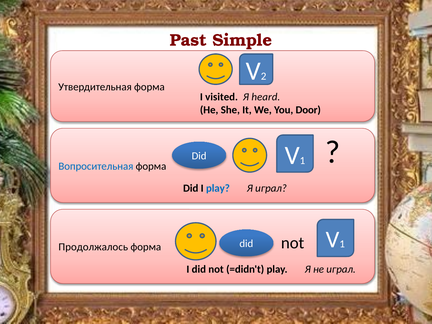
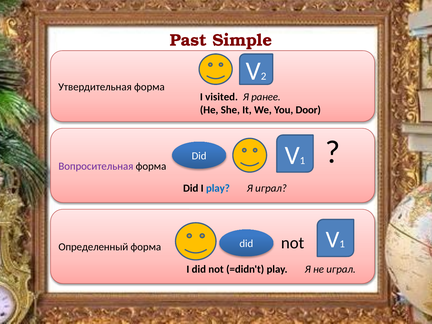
heard: heard -> ранее
Вопросительная colour: blue -> purple
Продолжалось: Продолжалось -> Определенный
